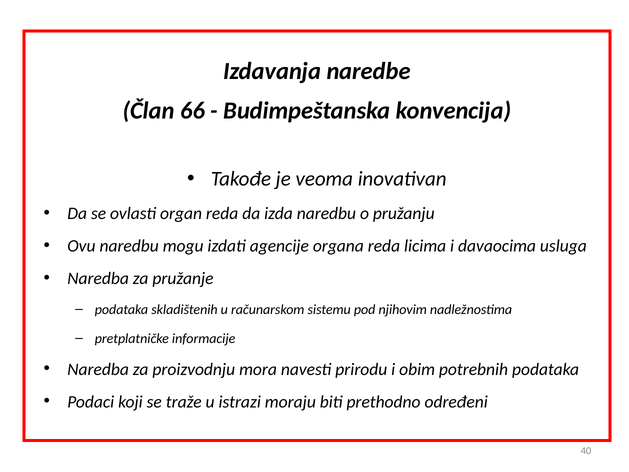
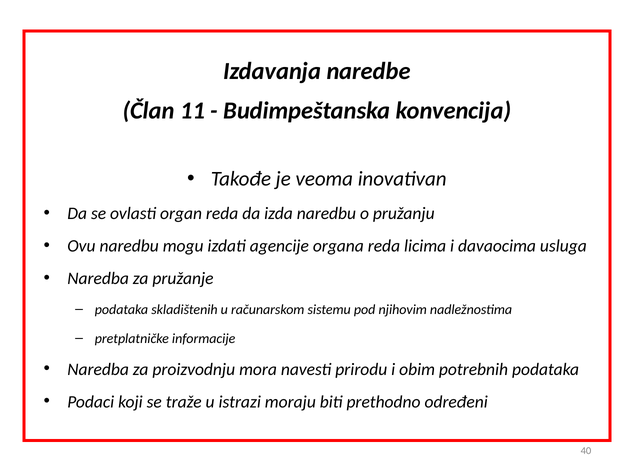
66: 66 -> 11
